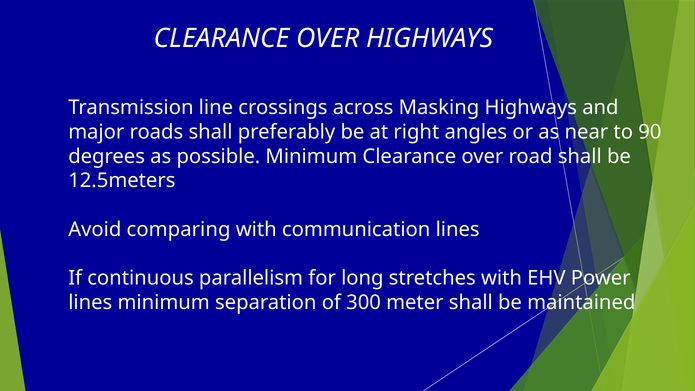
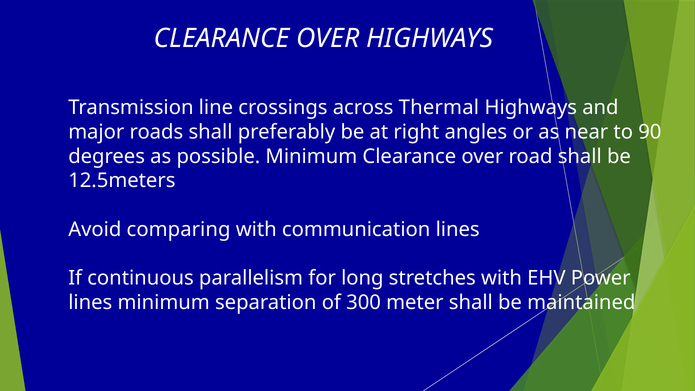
Masking: Masking -> Thermal
